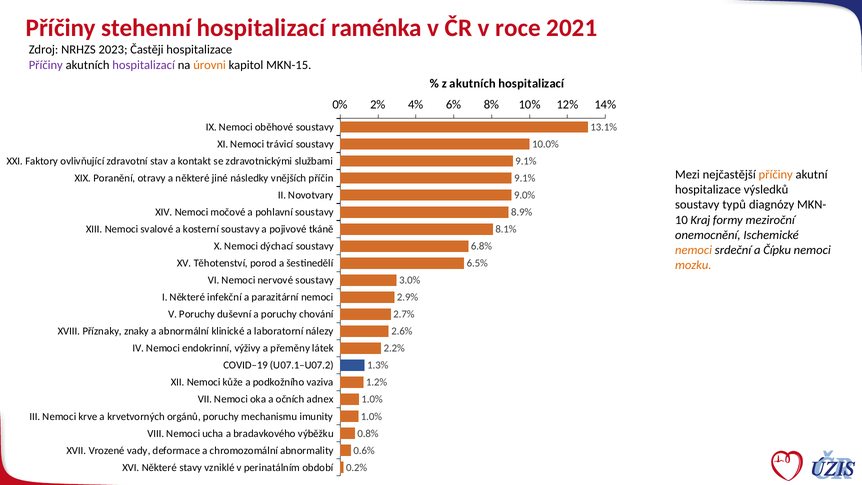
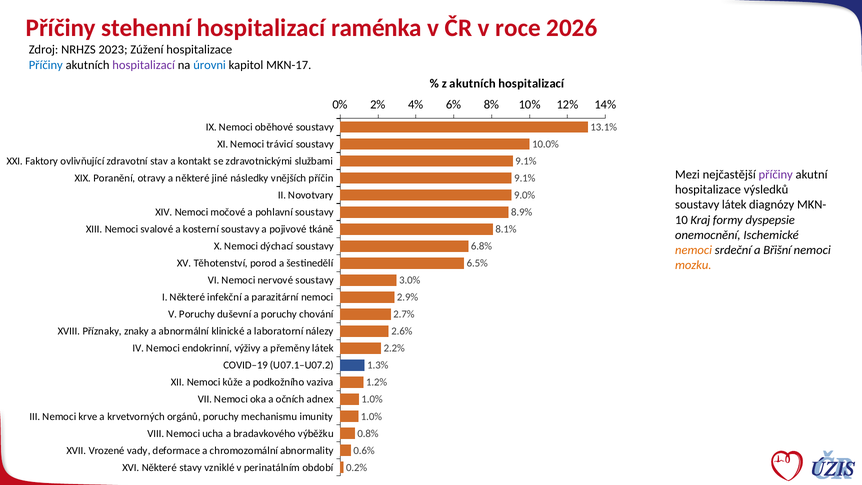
2021: 2021 -> 2026
Častěji: Častěji -> Zúžení
Příčiny at (46, 65) colour: purple -> blue
úrovni colour: orange -> blue
MKN-15: MKN-15 -> MKN-17
příčiny at (776, 175) colour: orange -> purple
soustavy typů: typů -> látek
meziroční: meziroční -> dyspepsie
Čípku: Čípku -> Břišní
